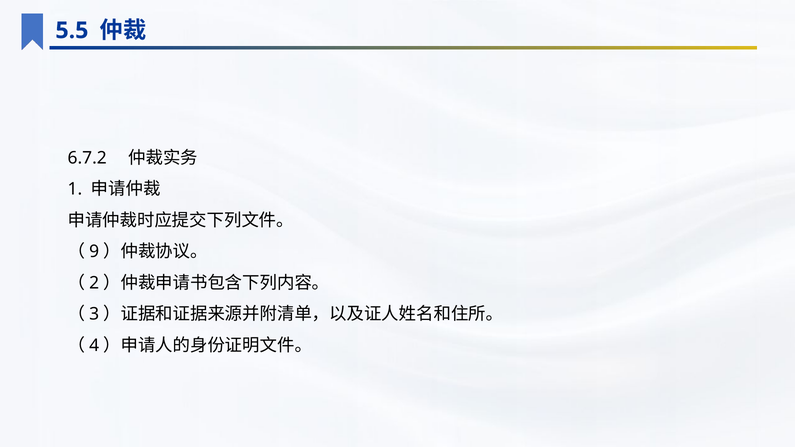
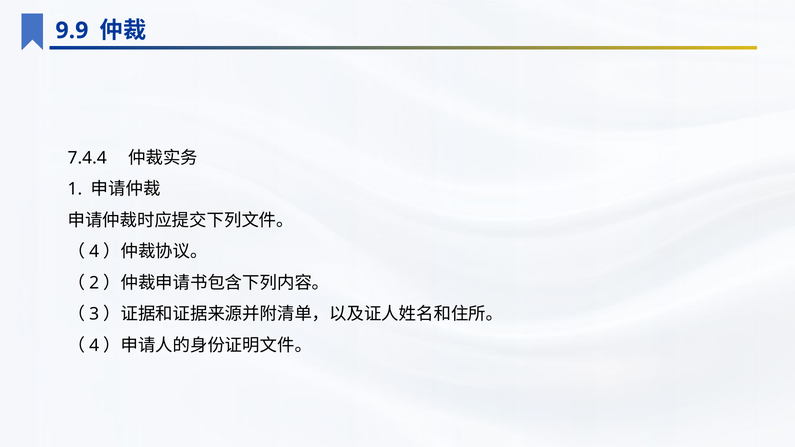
5.5: 5.5 -> 9.9
6.7.2: 6.7.2 -> 7.4.4
9 at (94, 252): 9 -> 4
